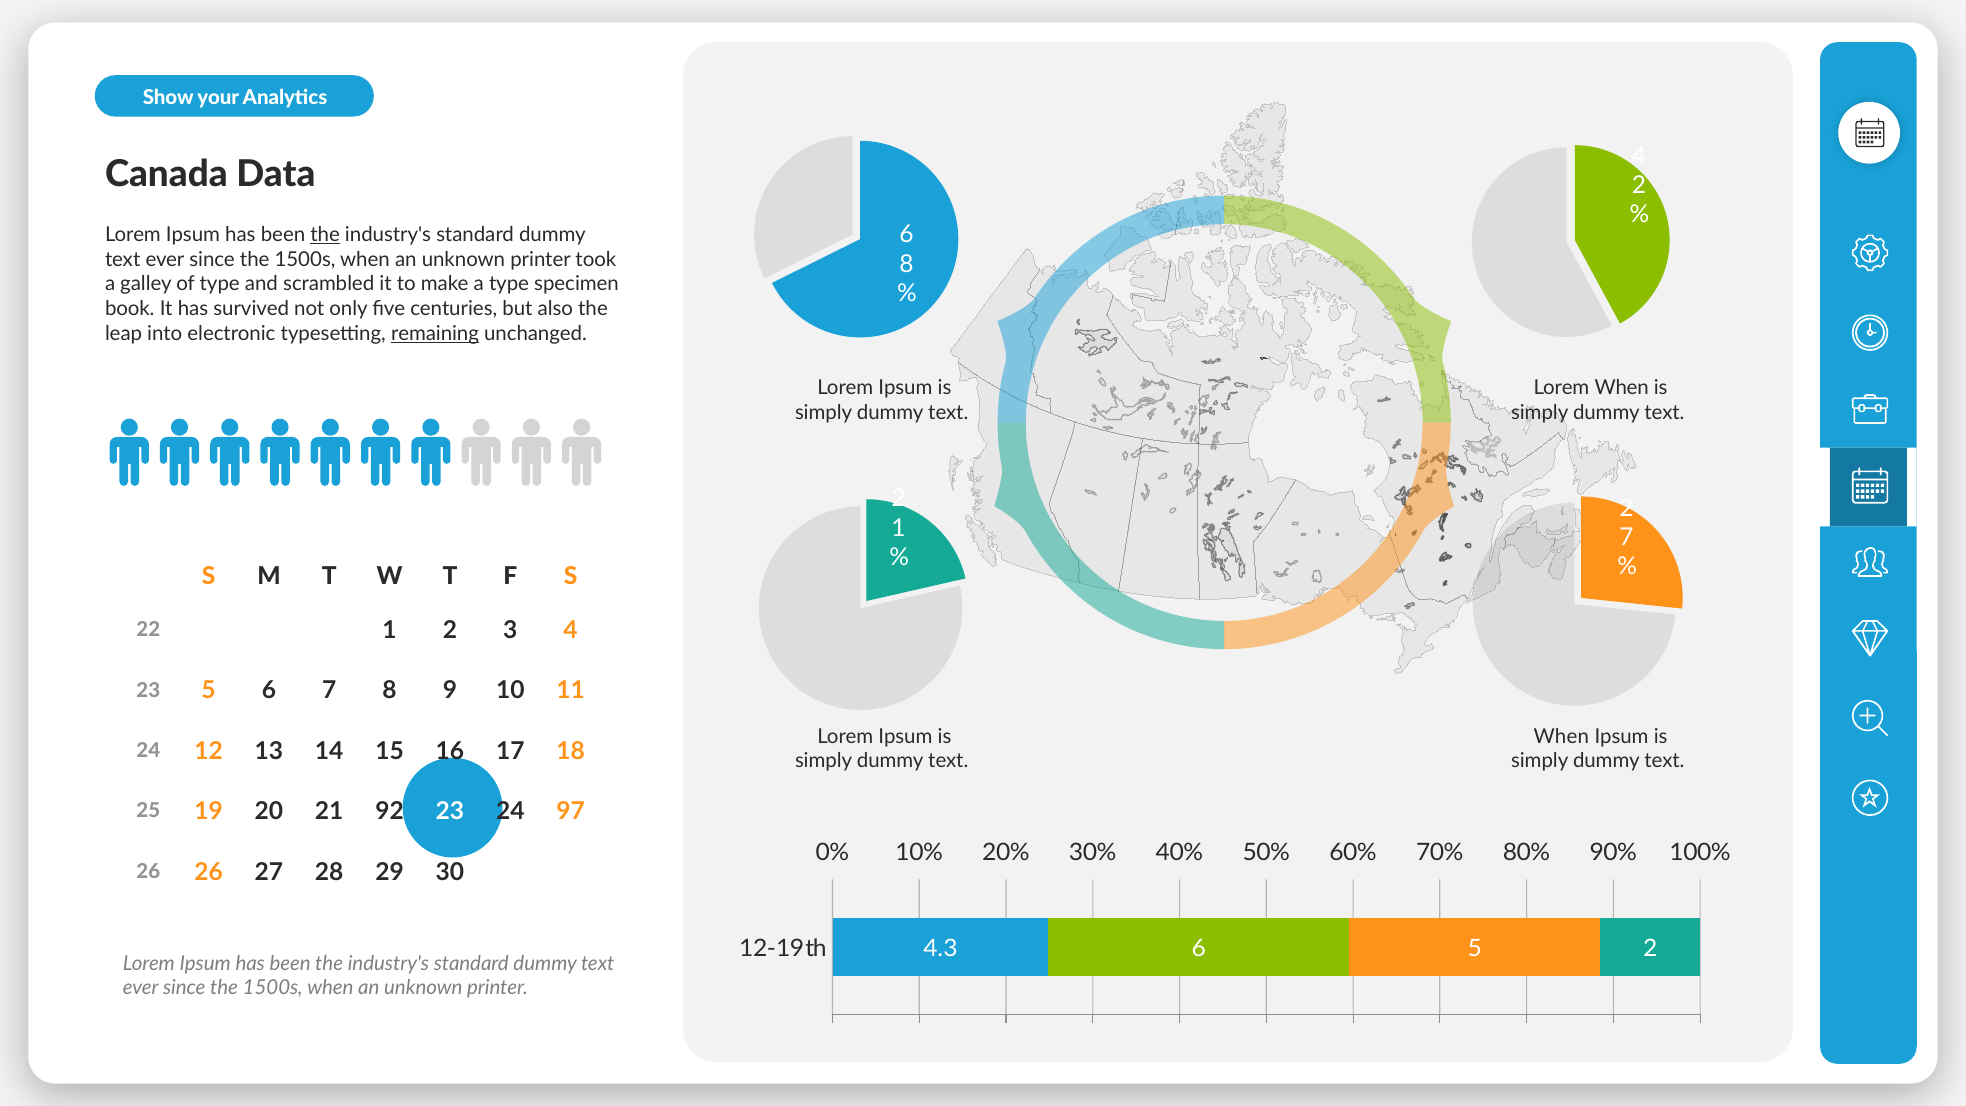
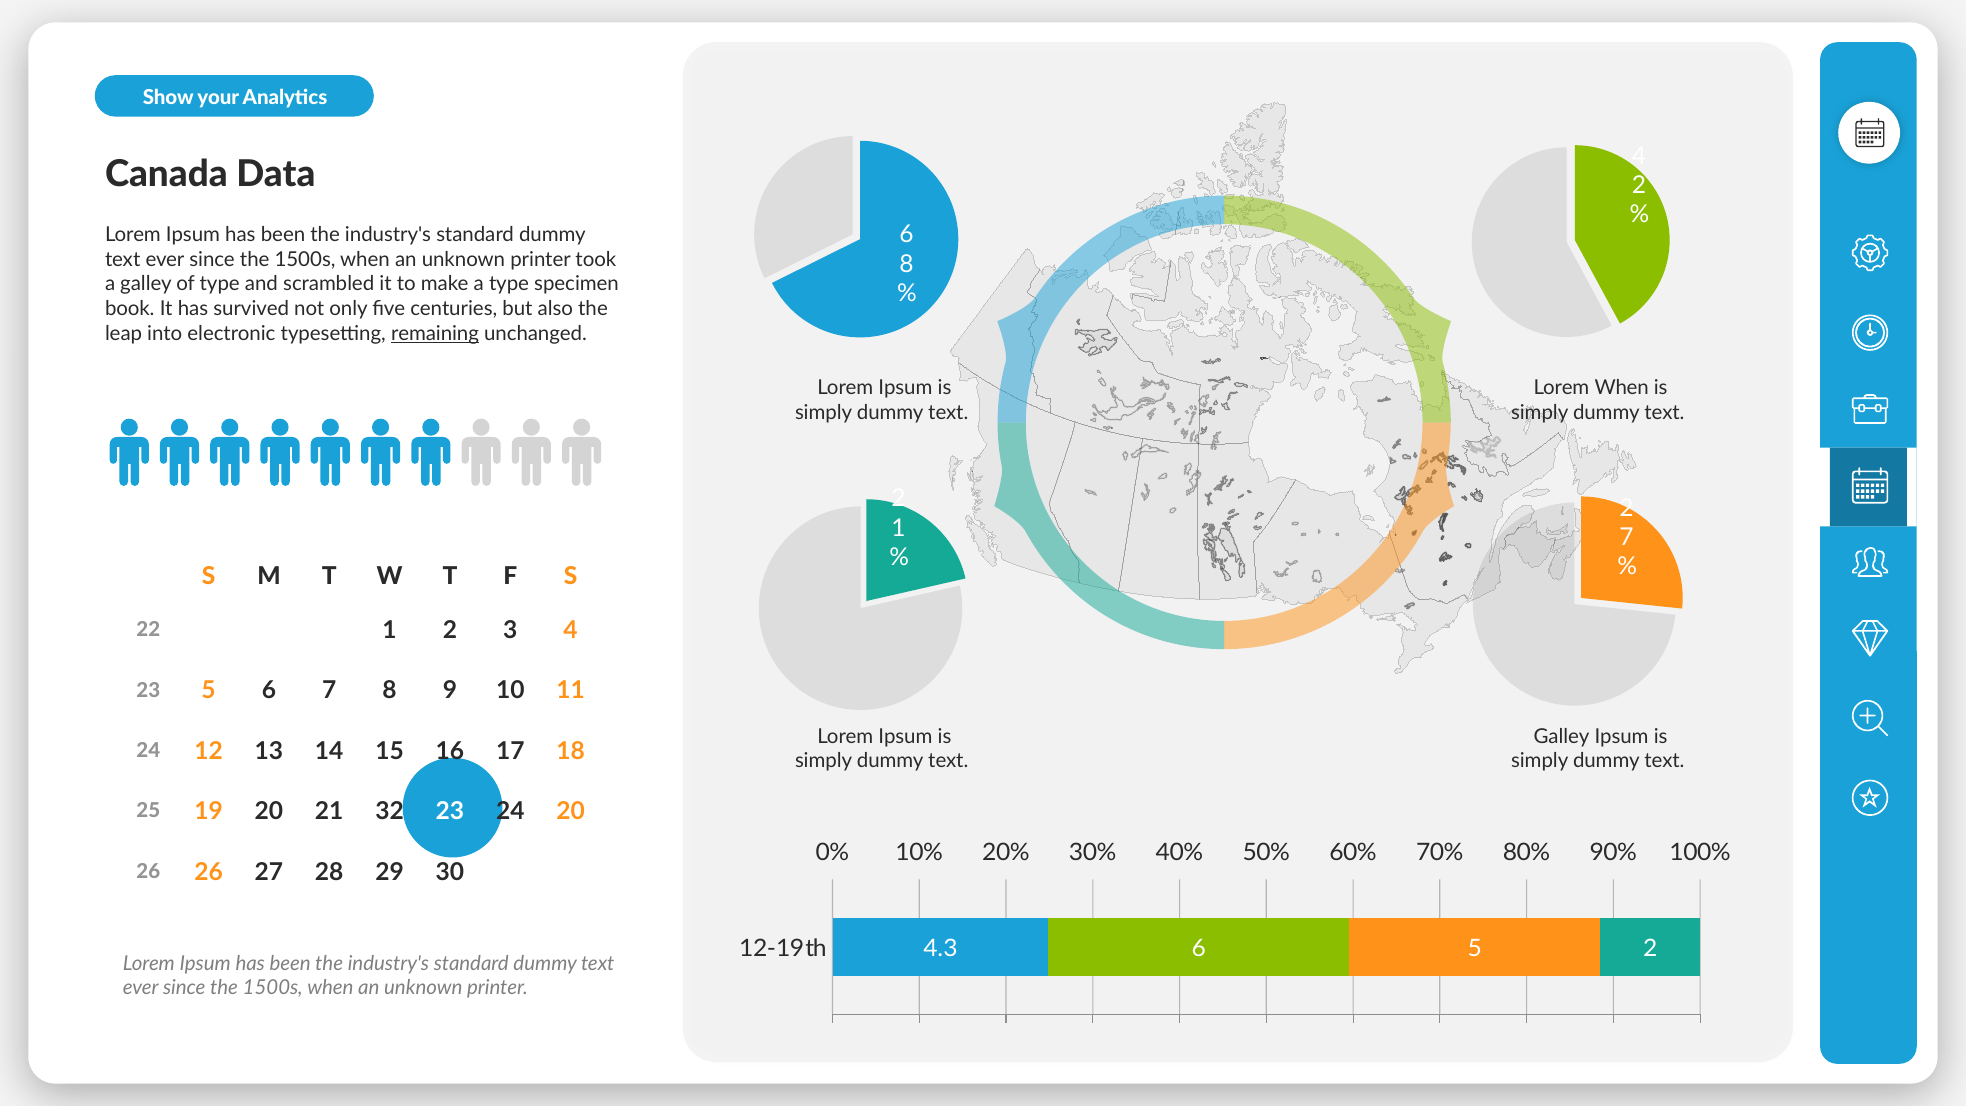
the at (325, 235) underline: present -> none
When at (1561, 736): When -> Galley
92: 92 -> 32
24 97: 97 -> 20
